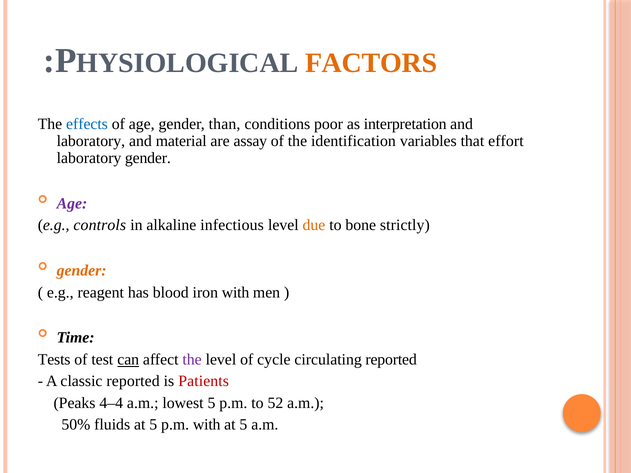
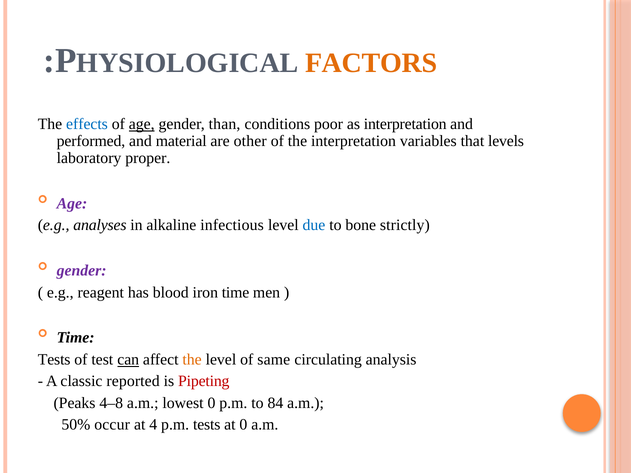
age at (142, 124) underline: none -> present
laboratory at (91, 141): laboratory -> performed
assay: assay -> other
the identification: identification -> interpretation
effort: effort -> levels
laboratory gender: gender -> proper
controls: controls -> analyses
due colour: orange -> blue
gender at (82, 271) colour: orange -> purple
iron with: with -> time
the at (192, 360) colour: purple -> orange
cycle: cycle -> same
circulating reported: reported -> analysis
Patients: Patients -> Pipeting
4–4: 4–4 -> 4–8
lowest 5: 5 -> 0
52: 52 -> 84
fluids: fluids -> occur
5 at (153, 425): 5 -> 4
p.m with: with -> tests
5 at (243, 425): 5 -> 0
